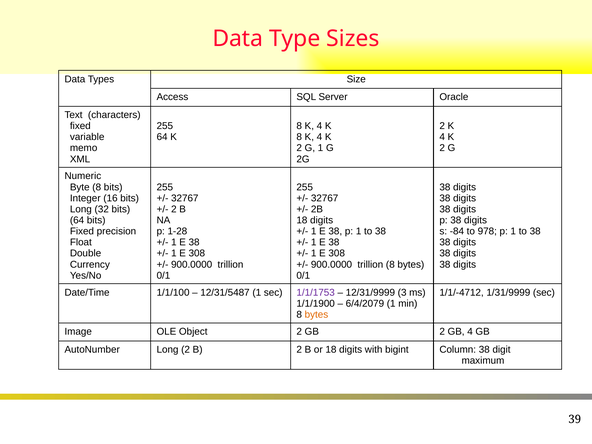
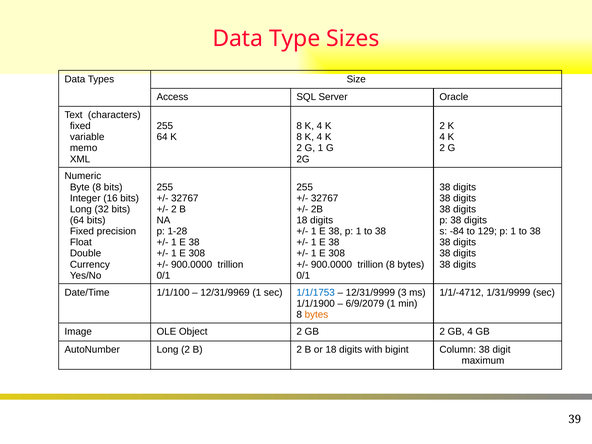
978: 978 -> 129
12/31/5487: 12/31/5487 -> 12/31/9969
1/1/1753 colour: purple -> blue
6/4/2079: 6/4/2079 -> 6/9/2079
